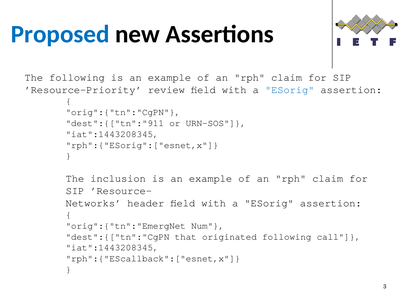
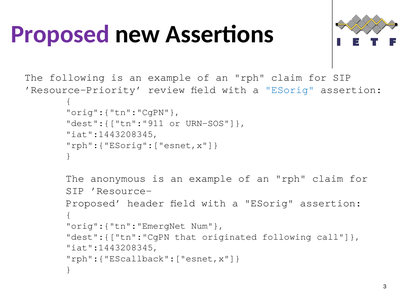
Proposed at (60, 34) colour: blue -> purple
inclusion: inclusion -> anonymous
Networks at (93, 203): Networks -> Proposed
